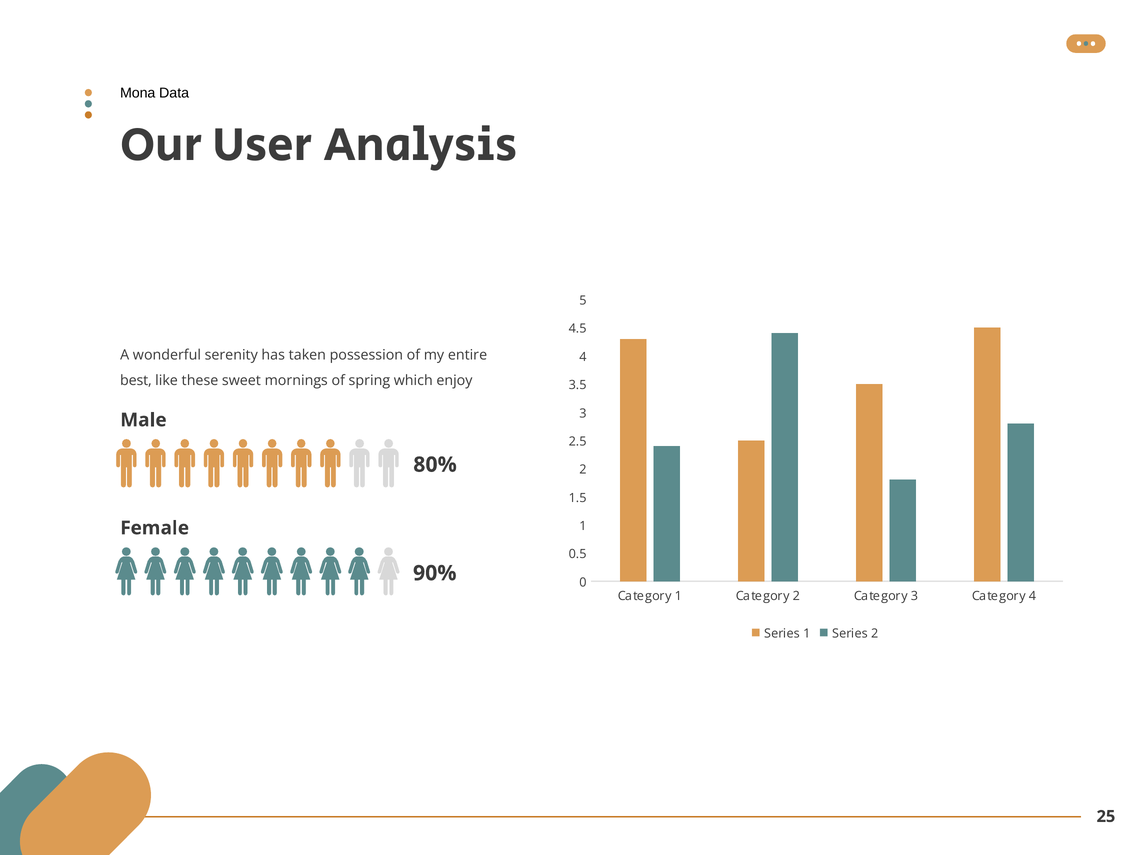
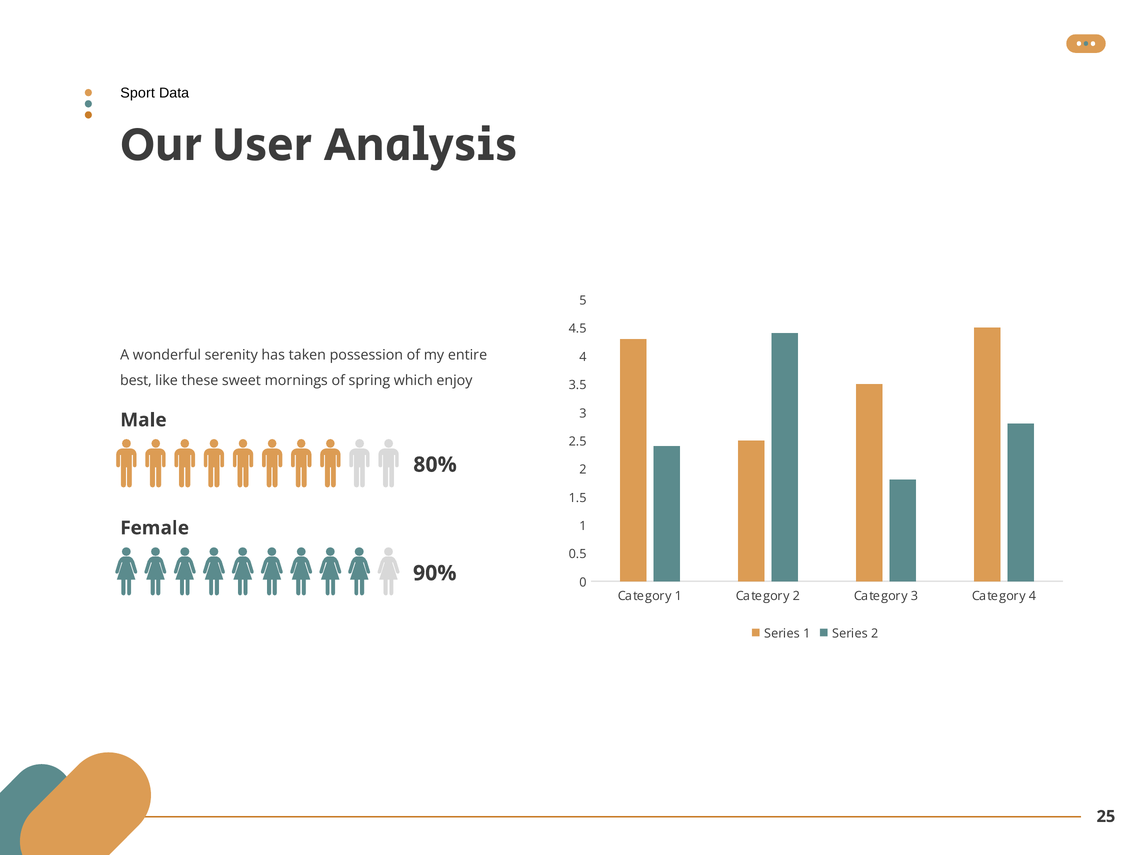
Mona: Mona -> Sport
